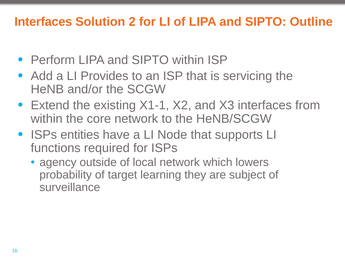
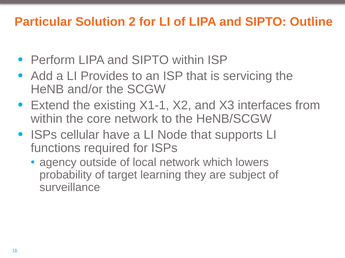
Interfaces at (43, 22): Interfaces -> Particular
entities: entities -> cellular
